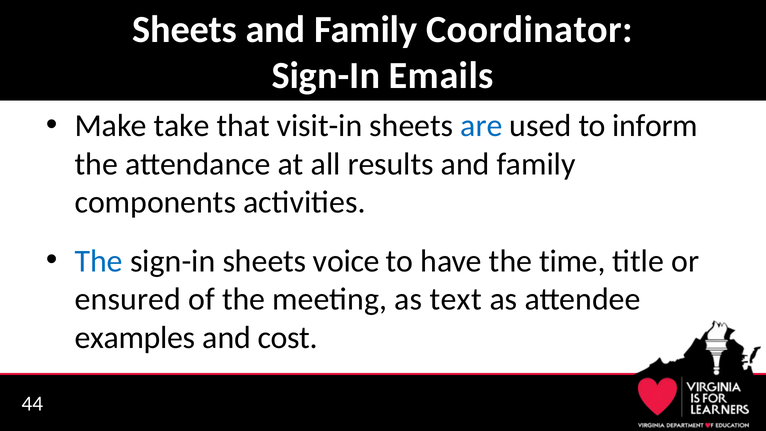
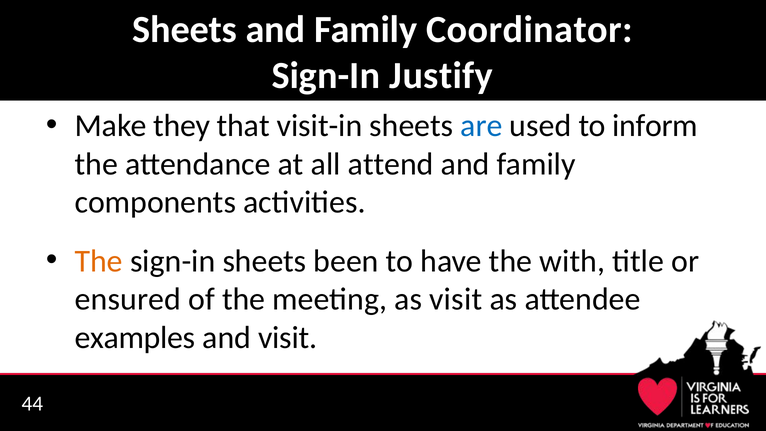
Emails: Emails -> Justify
take: take -> they
results: results -> attend
The at (99, 261) colour: blue -> orange
voice: voice -> been
time: time -> with
as text: text -> visit
and cost: cost -> visit
